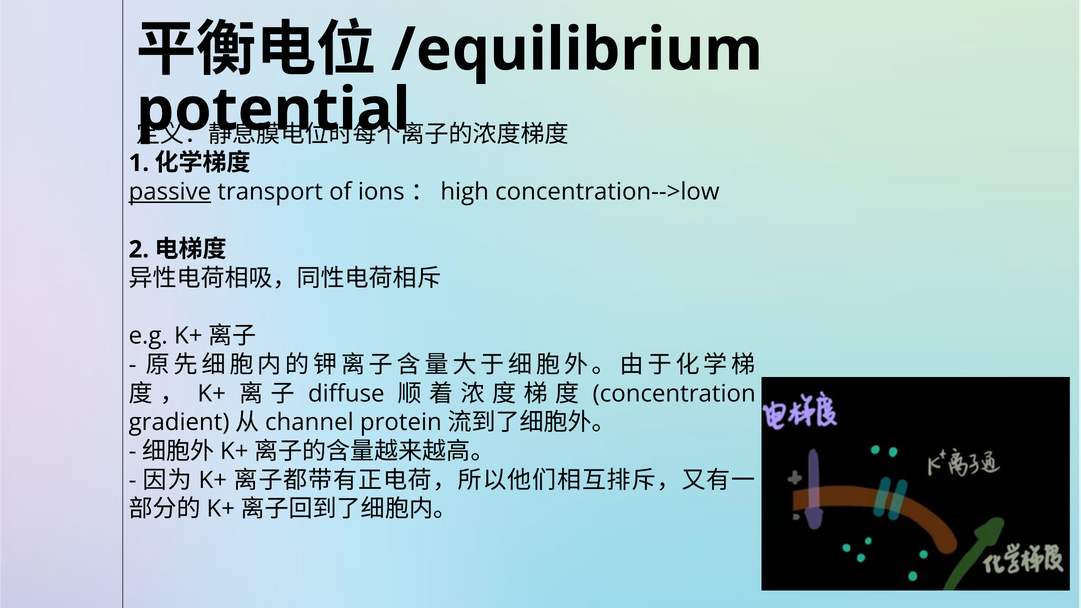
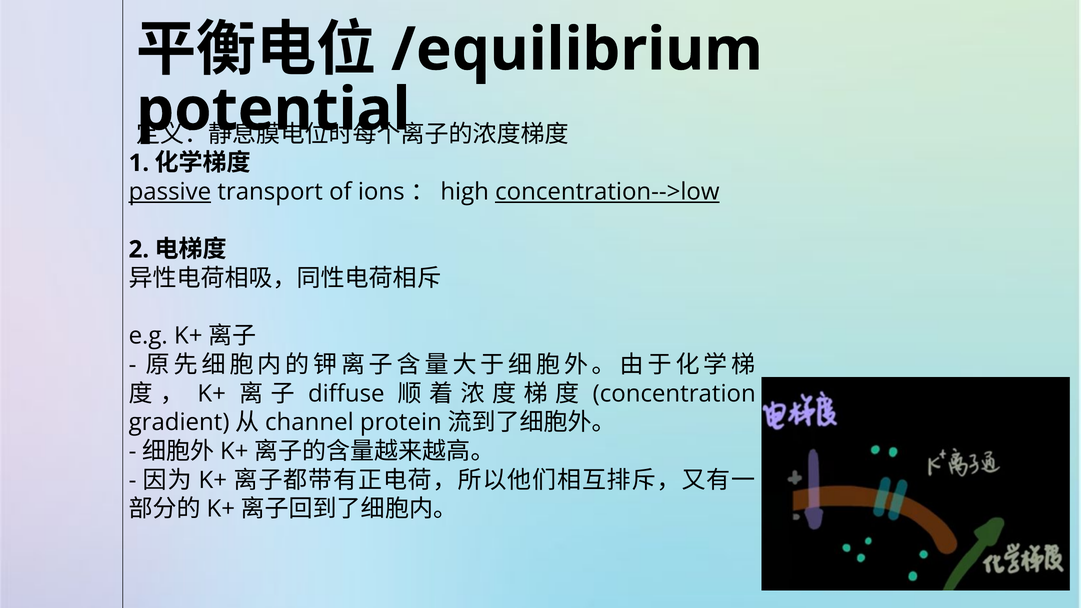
concentration-->low underline: none -> present
